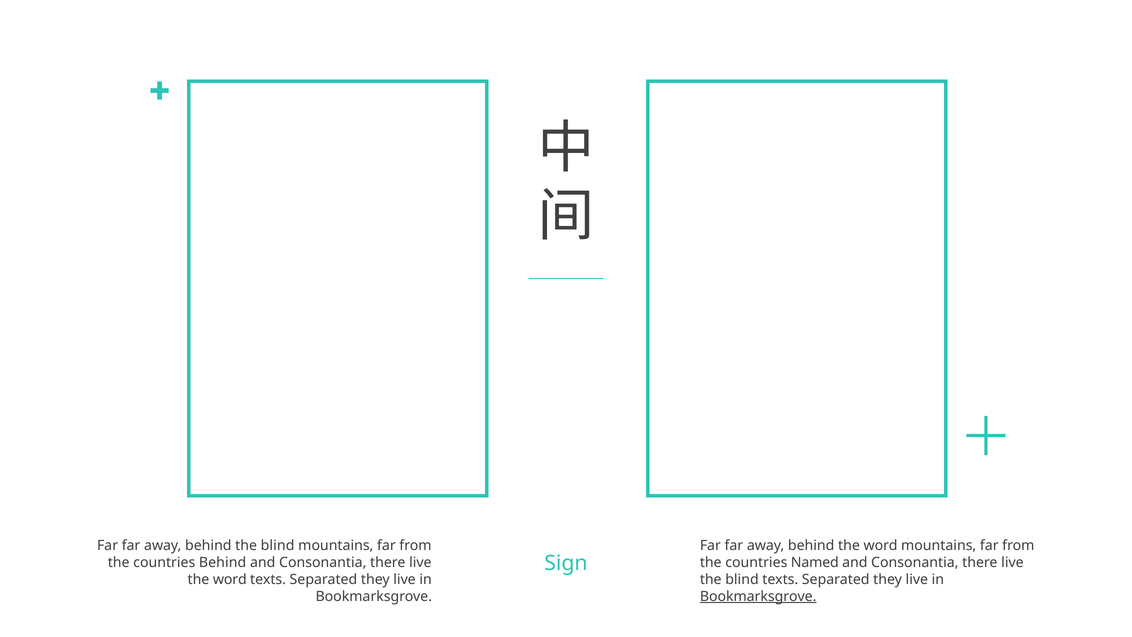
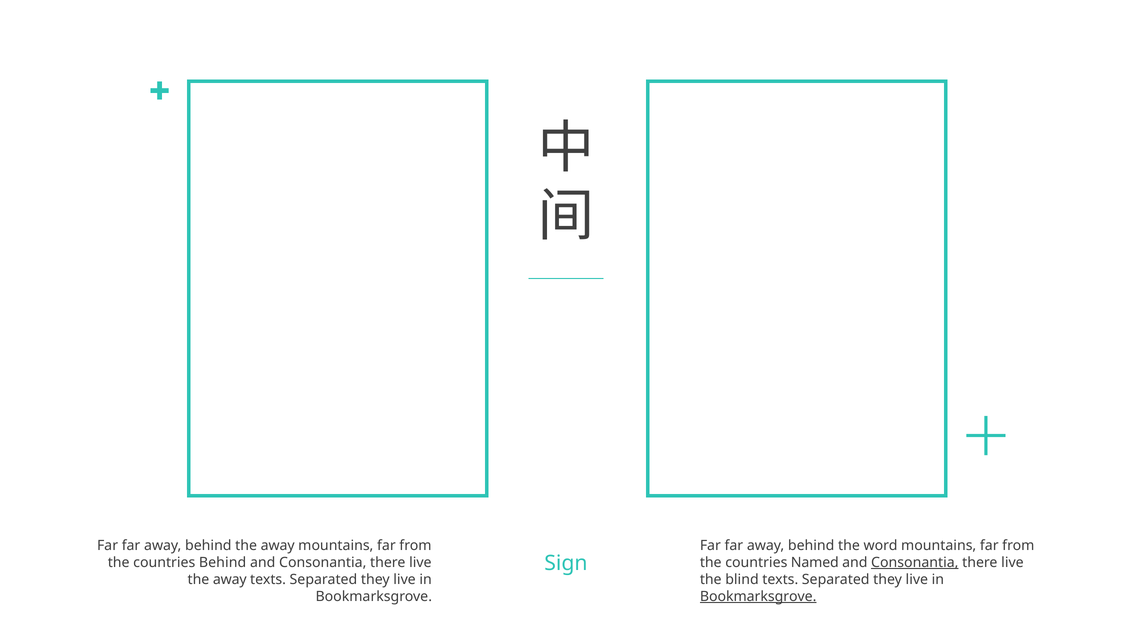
behind the blind: blind -> away
Consonantia at (915, 562) underline: none -> present
word at (230, 579): word -> away
